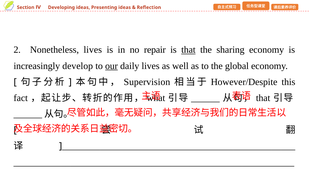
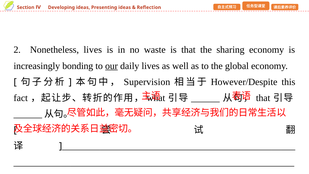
repair: repair -> waste
that at (188, 50) underline: present -> none
develop: develop -> bonding
